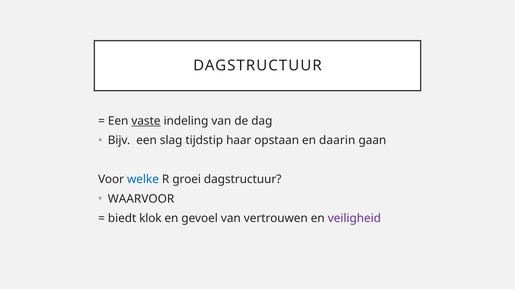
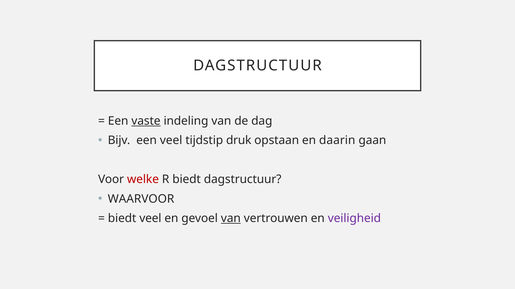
een slag: slag -> veel
haar: haar -> druk
welke colour: blue -> red
R groei: groei -> biedt
biedt klok: klok -> veel
van at (231, 219) underline: none -> present
